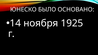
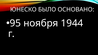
14: 14 -> 95
1925: 1925 -> 1944
